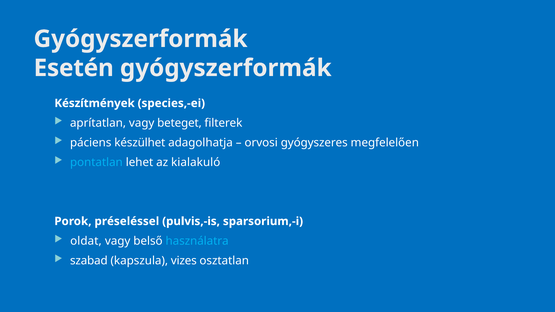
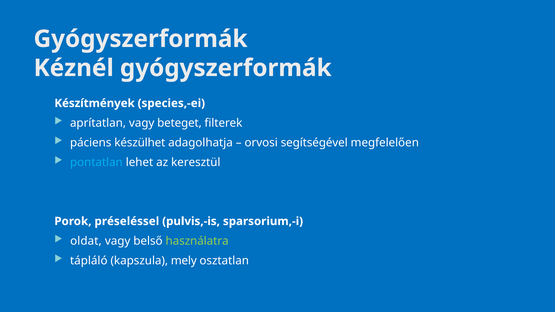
Esetén: Esetén -> Kéznél
gyógyszeres: gyógyszeres -> segítségével
kialakuló: kialakuló -> keresztül
használatra colour: light blue -> light green
szabad: szabad -> tápláló
vizes: vizes -> mely
